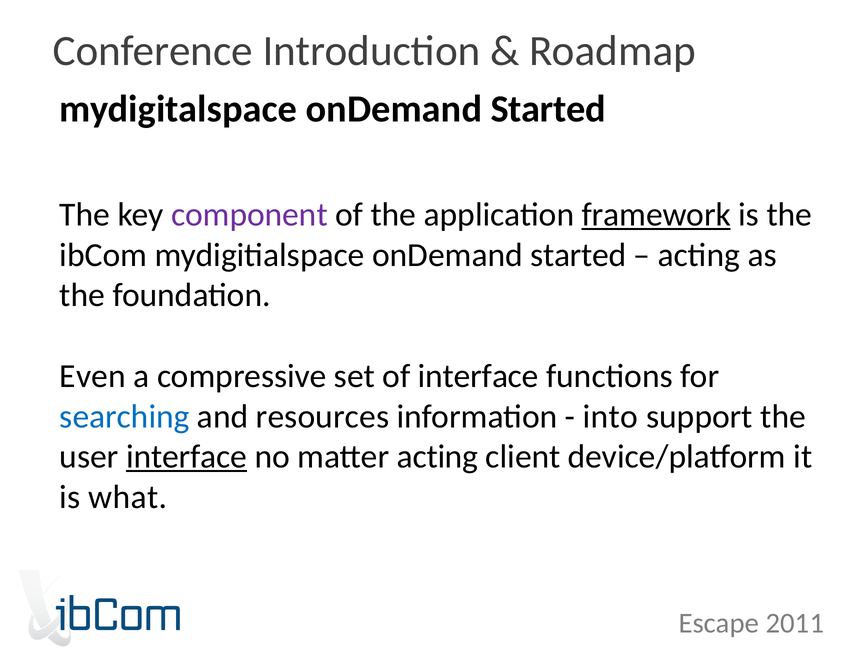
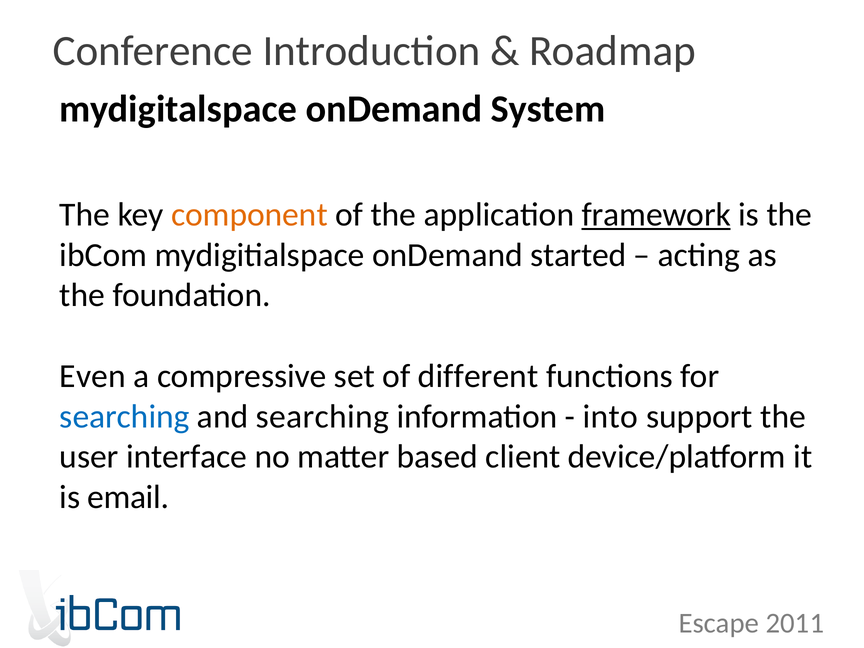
mydigitalspace onDemand Started: Started -> System
component colour: purple -> orange
of interface: interface -> different
and resources: resources -> searching
interface at (187, 457) underline: present -> none
matter acting: acting -> based
what: what -> email
